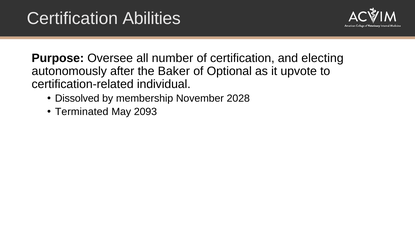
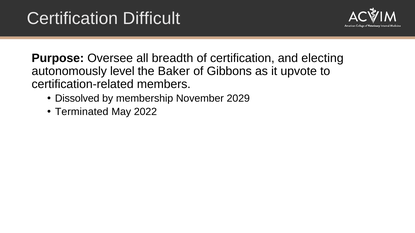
Abilities: Abilities -> Difficult
number: number -> breadth
after: after -> level
Optional: Optional -> Gibbons
individual: individual -> members
2028: 2028 -> 2029
2093: 2093 -> 2022
